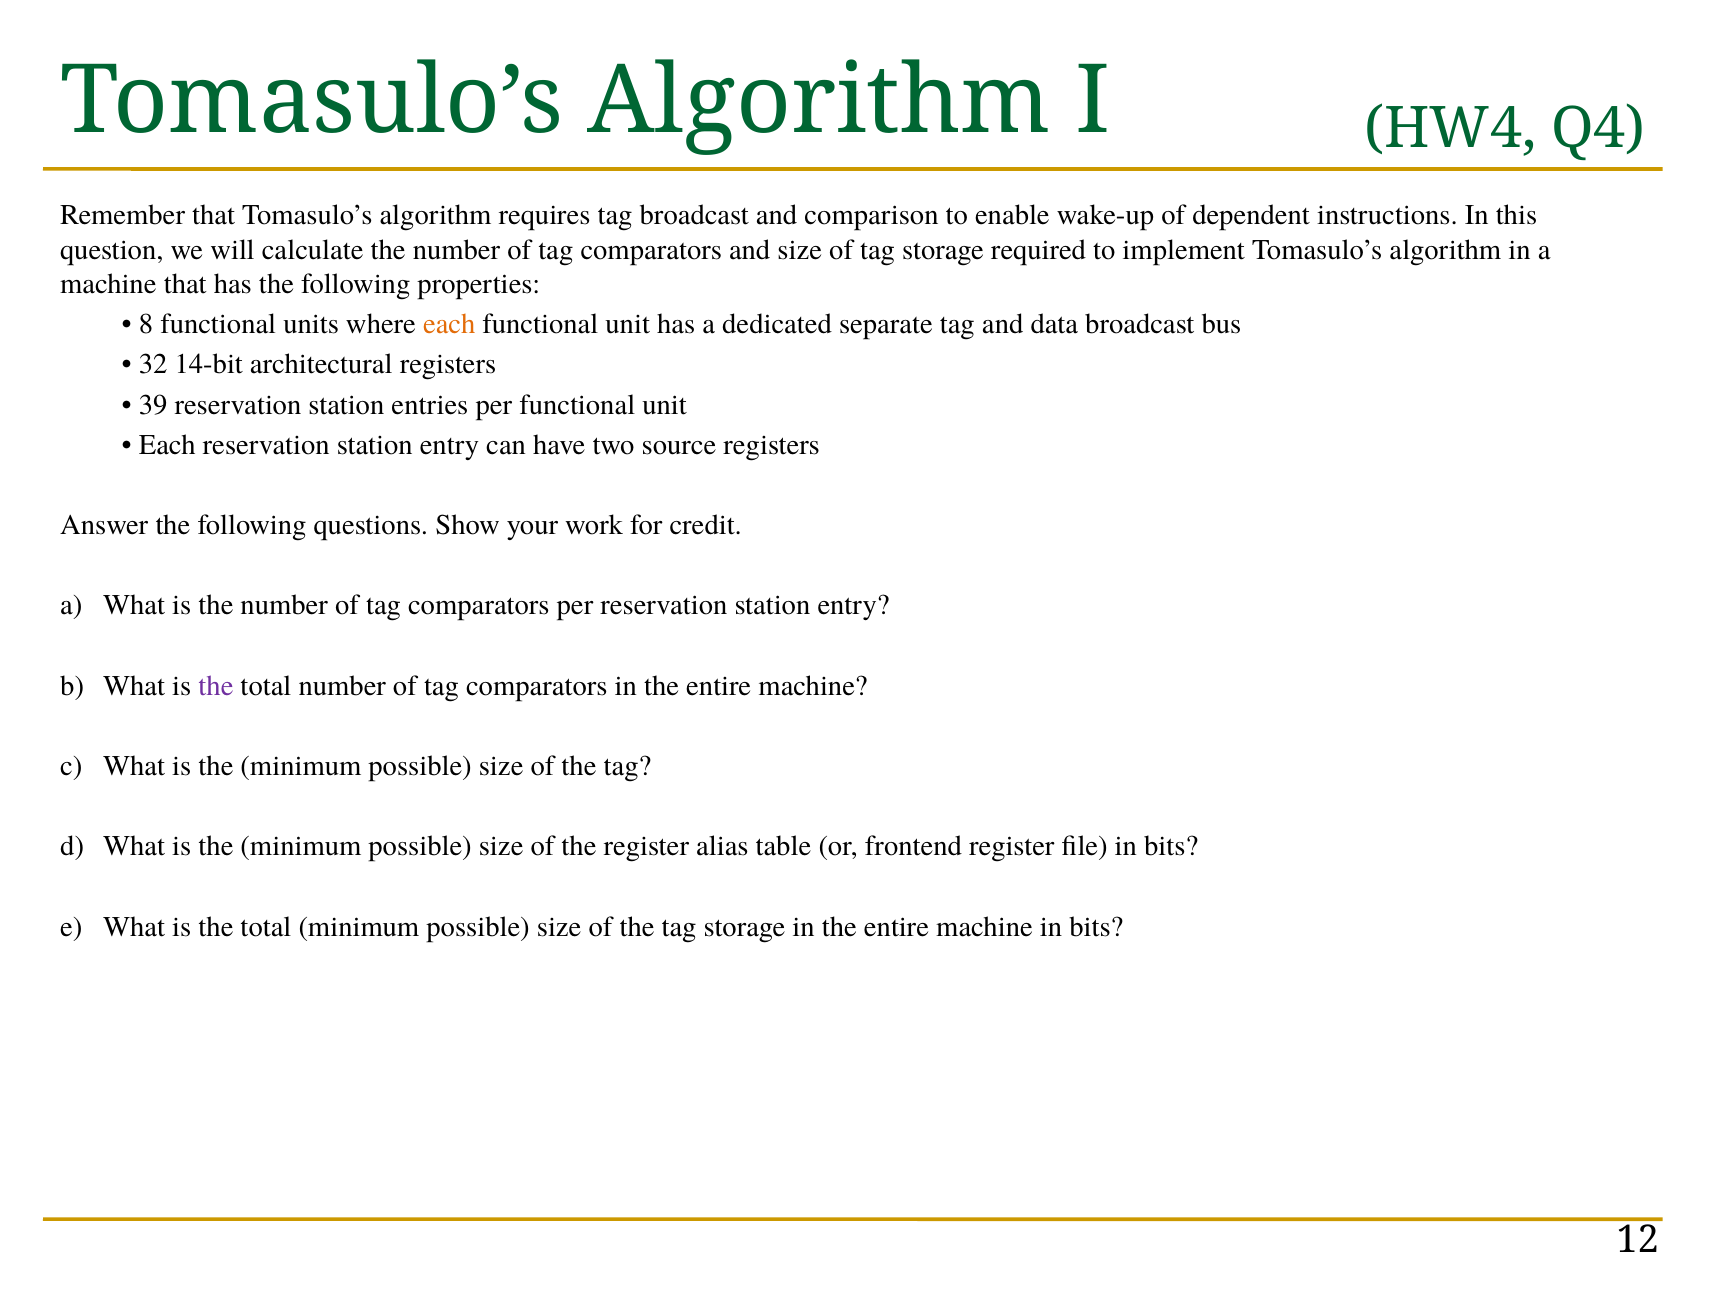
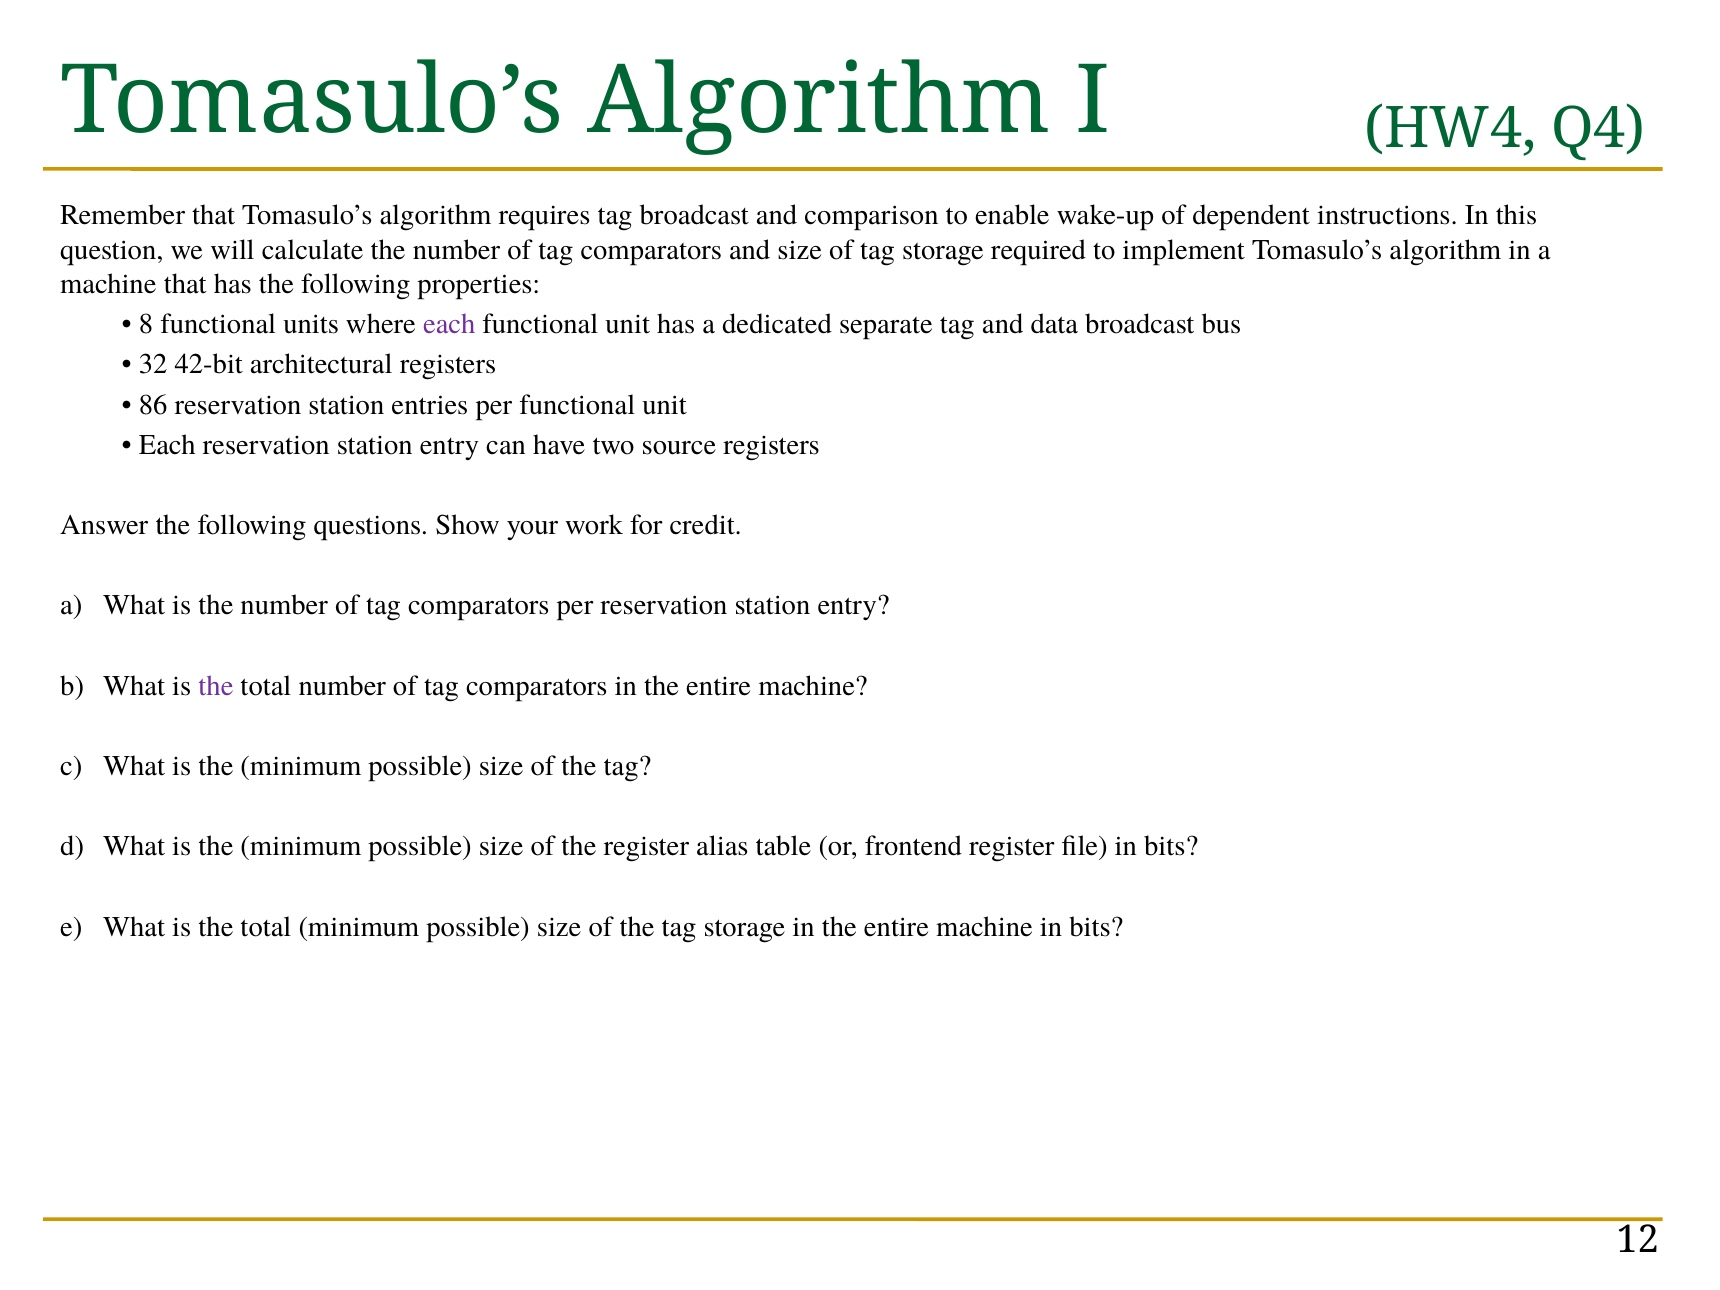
each at (449, 324) colour: orange -> purple
14-bit: 14-bit -> 42-bit
39: 39 -> 86
